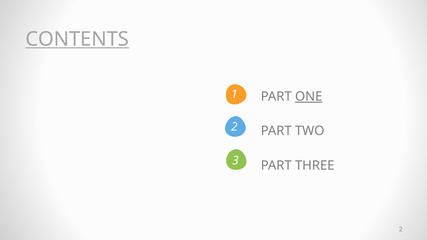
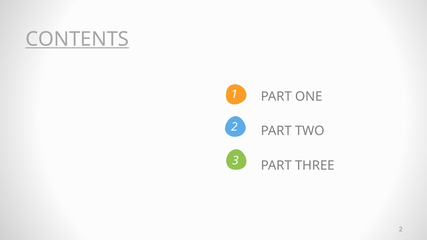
ONE underline: present -> none
